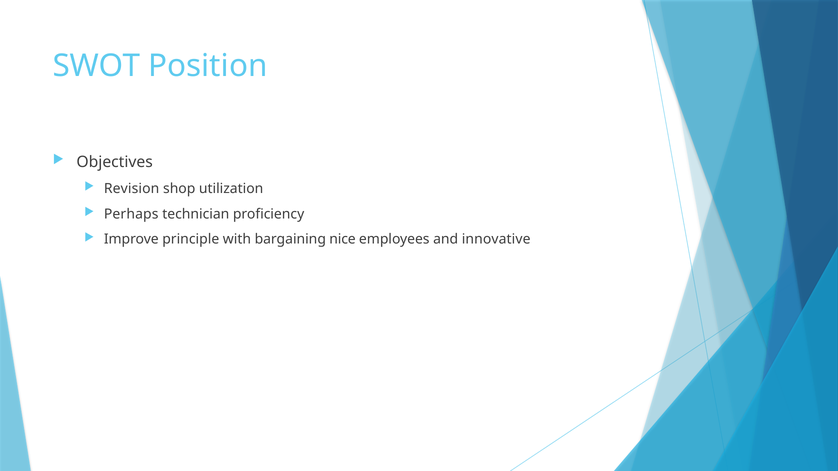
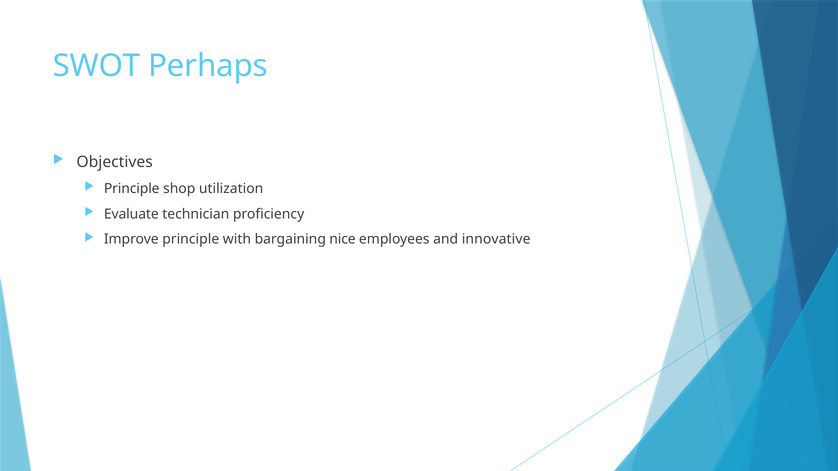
Position: Position -> Perhaps
Revision at (132, 189): Revision -> Principle
Perhaps: Perhaps -> Evaluate
